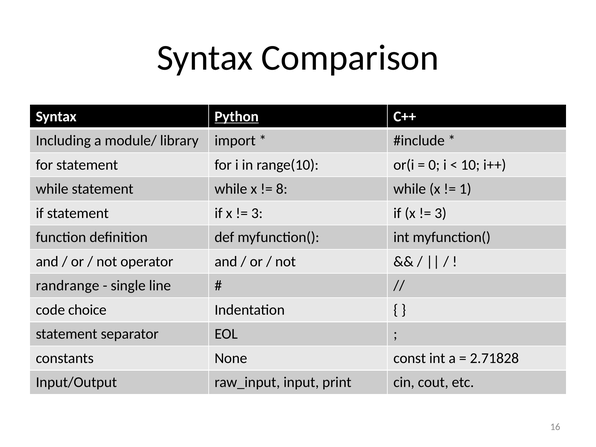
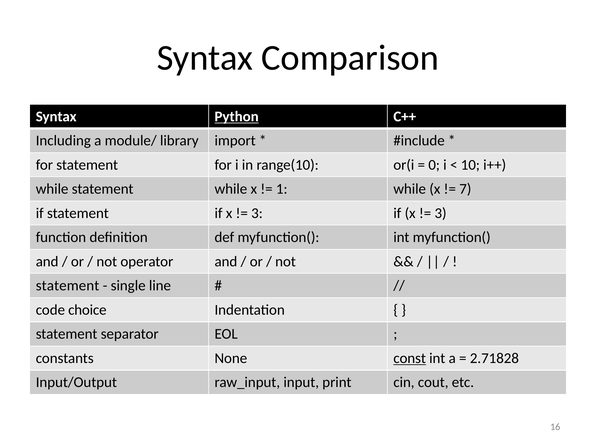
8: 8 -> 1
1: 1 -> 7
randrange at (68, 286): randrange -> statement
const underline: none -> present
